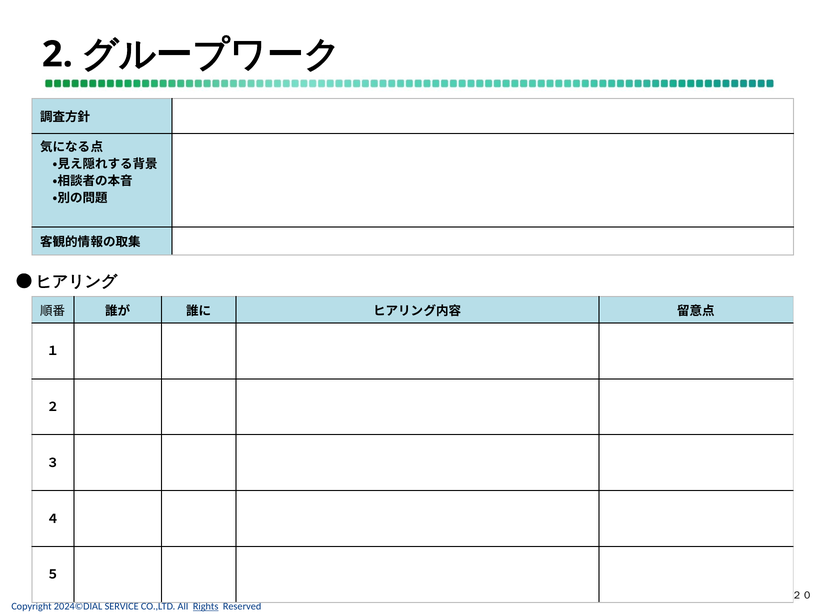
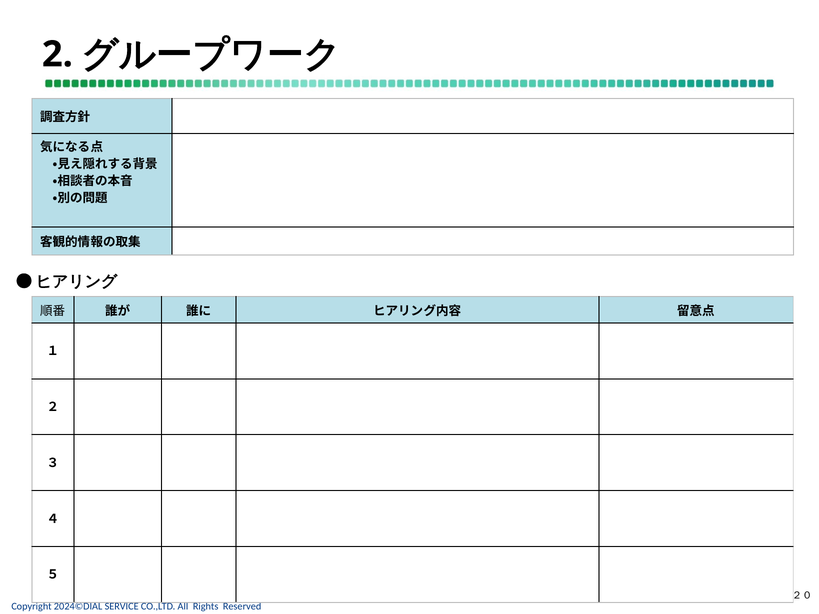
Rights underline: present -> none
